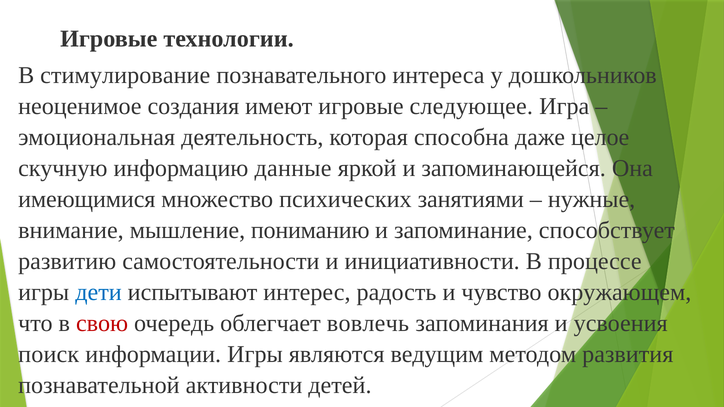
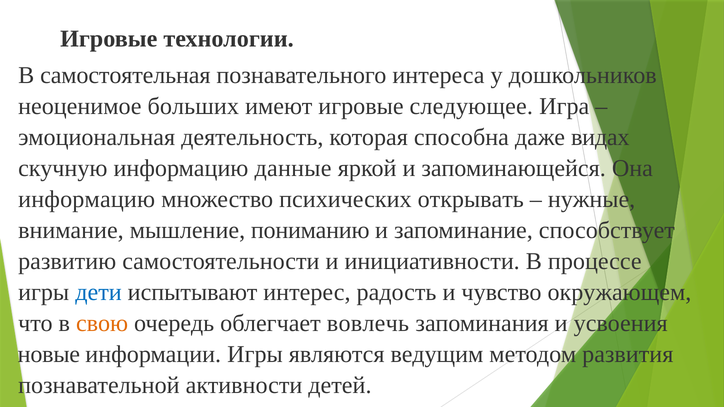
стимулирование: стимулирование -> самостоятельная
создания: создания -> больших
целое: целое -> видах
имеющимися at (87, 199): имеющимися -> информацию
занятиями: занятиями -> открывать
свою colour: red -> orange
поиск: поиск -> новые
